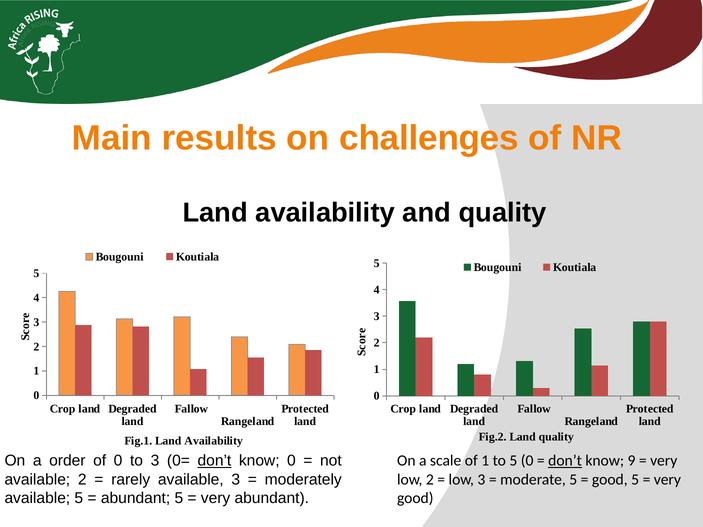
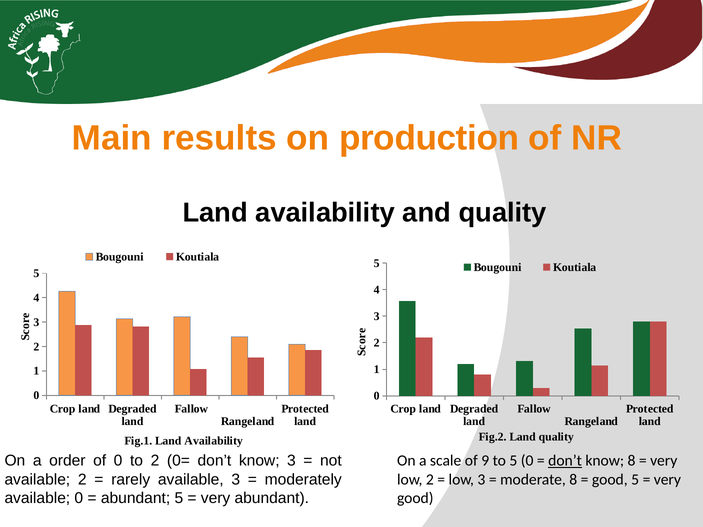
challenges: challenges -> production
to 3: 3 -> 2
don’t at (214, 461) underline: present -> none
know 0: 0 -> 3
of 1: 1 -> 9
know 9: 9 -> 8
moderate 5: 5 -> 8
available 5: 5 -> 0
